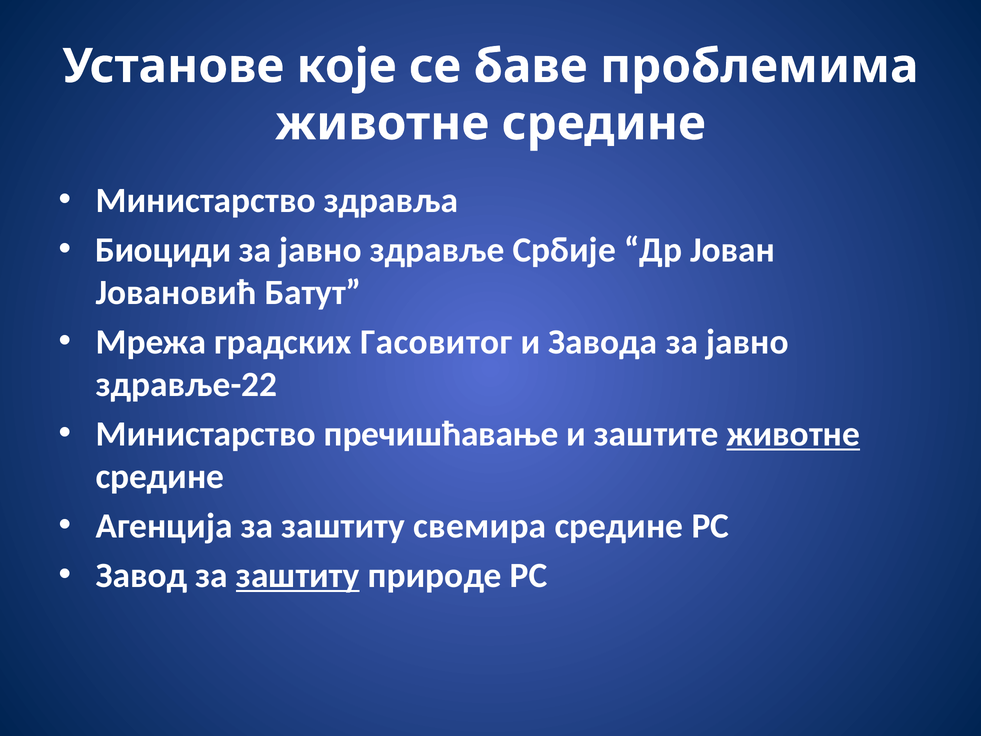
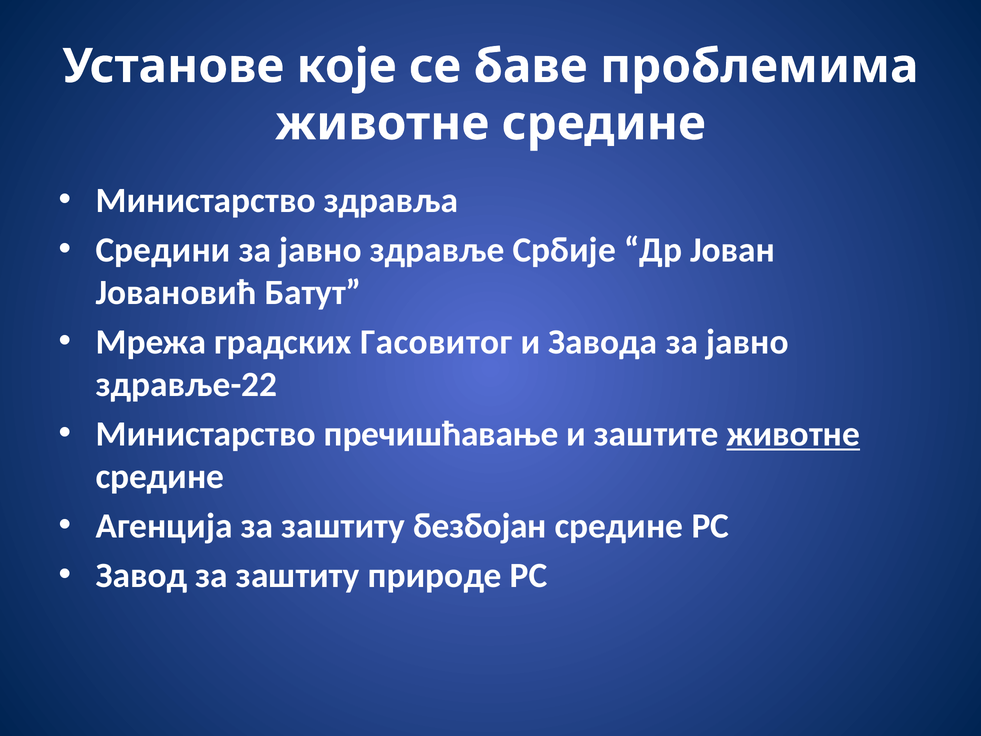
Биоциди: Биоциди -> Средини
свемира: свемира -> безбојан
заштиту at (298, 576) underline: present -> none
